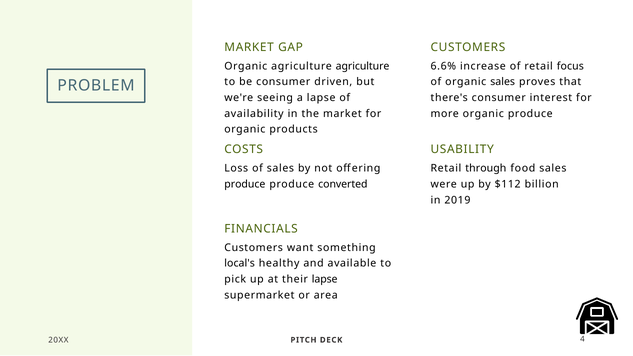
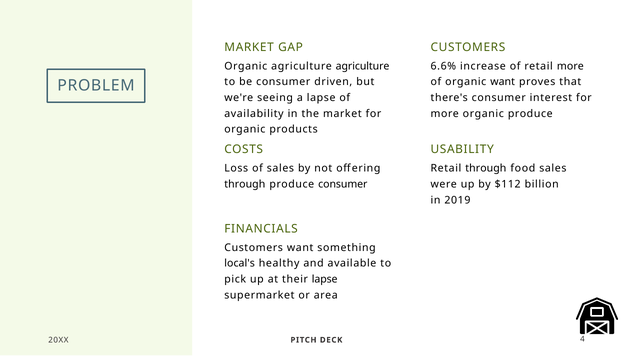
retail focus: focus -> more
organic sales: sales -> want
produce at (245, 184): produce -> through
produce converted: converted -> consumer
